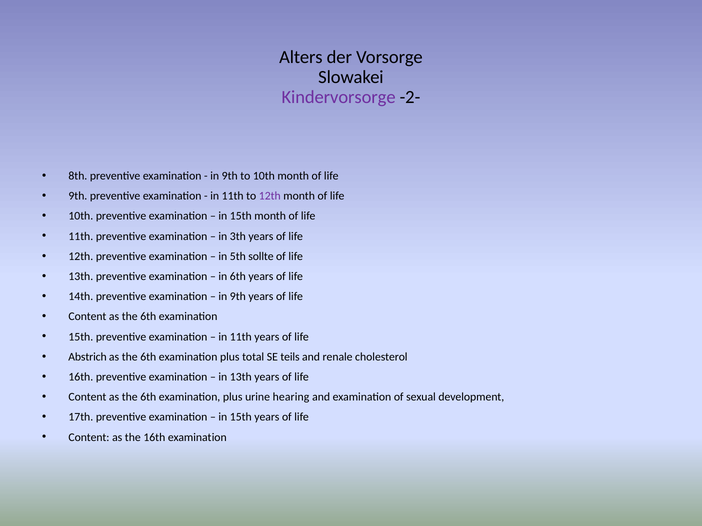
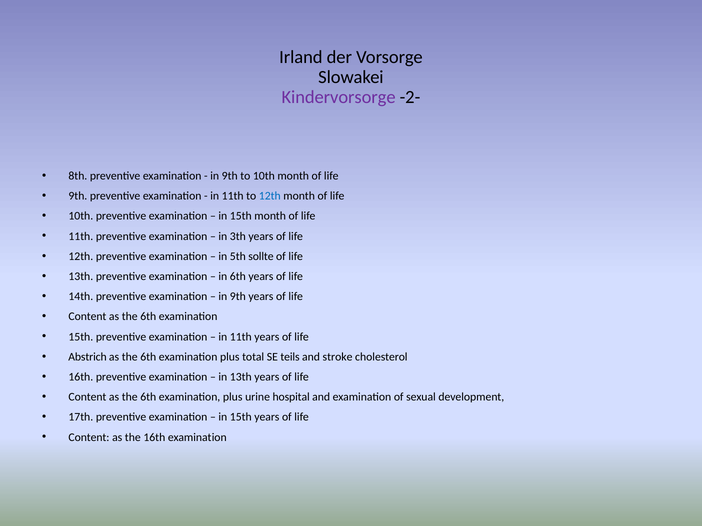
Alters: Alters -> Irland
12th at (270, 196) colour: purple -> blue
renale: renale -> stroke
hearing: hearing -> hospital
